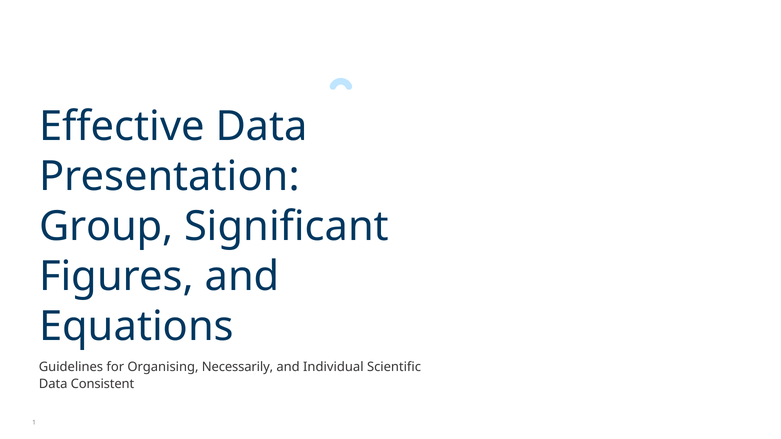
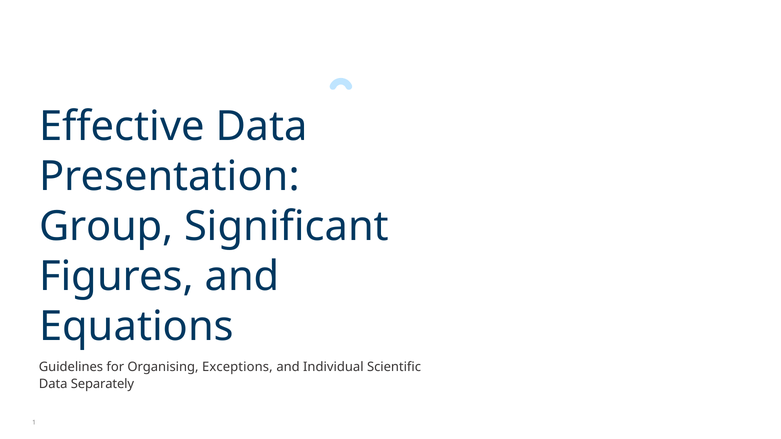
Necessarily: Necessarily -> Exceptions
Consistent: Consistent -> Separately
